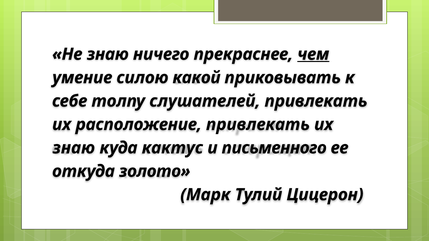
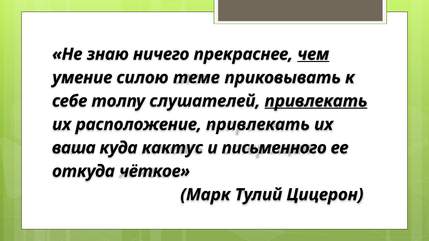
какой: какой -> теме
привлекать at (316, 101) underline: none -> present
знаю at (74, 148): знаю -> ваша
золото: золото -> чёткое
